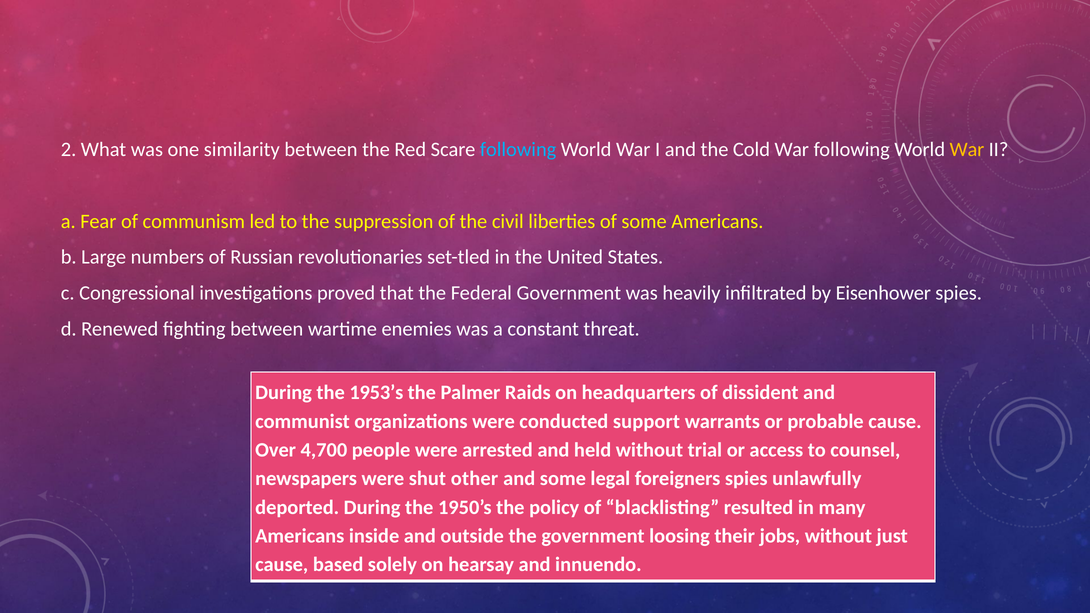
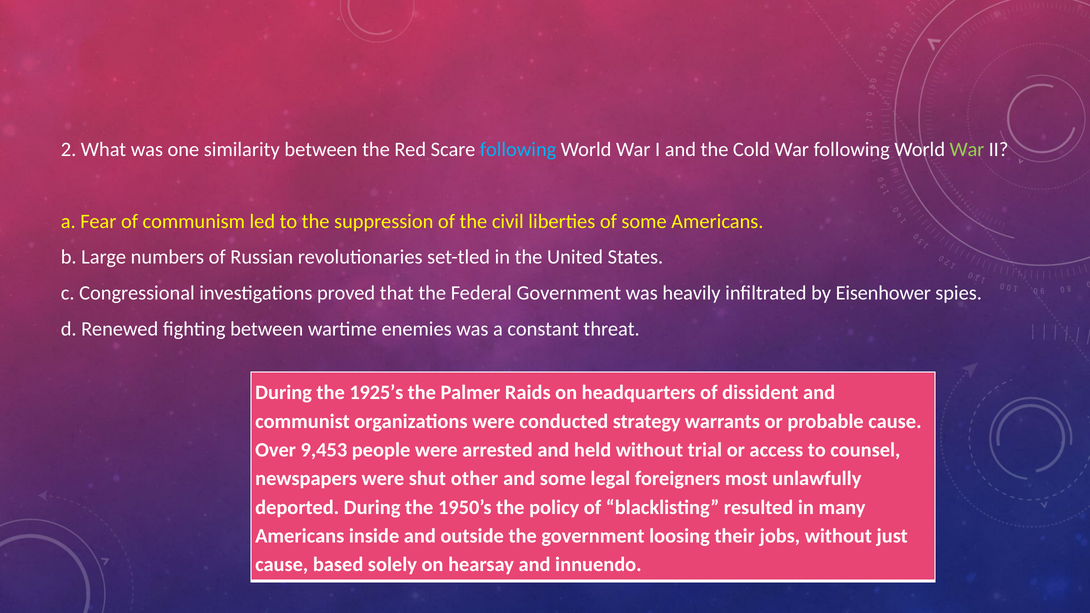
War at (967, 150) colour: yellow -> light green
1953’s: 1953’s -> 1925’s
support: support -> strategy
4,700: 4,700 -> 9,453
foreigners spies: spies -> most
